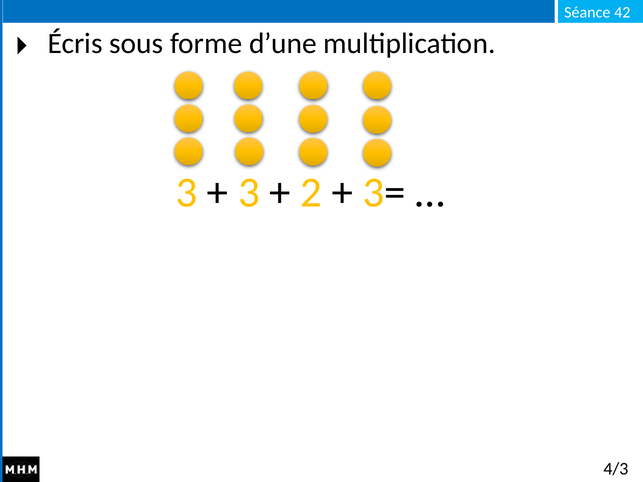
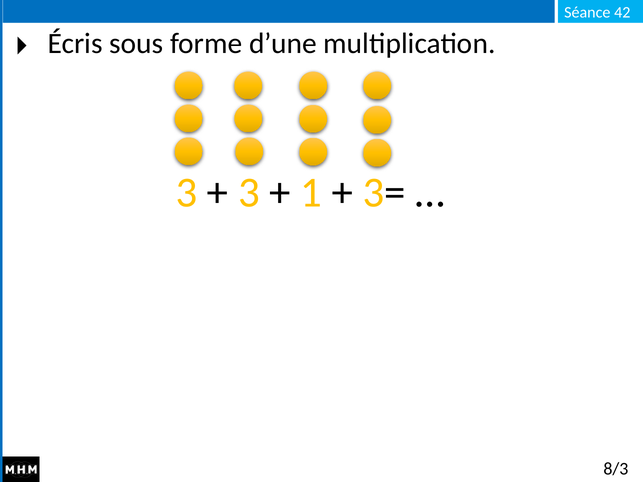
2: 2 -> 1
4/3: 4/3 -> 8/3
